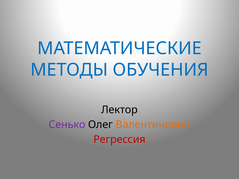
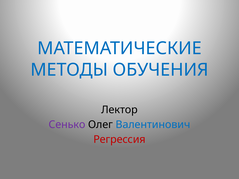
Валентинович colour: orange -> blue
